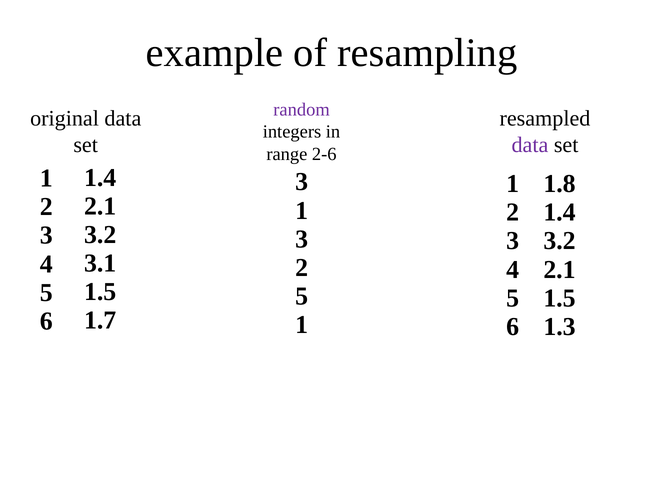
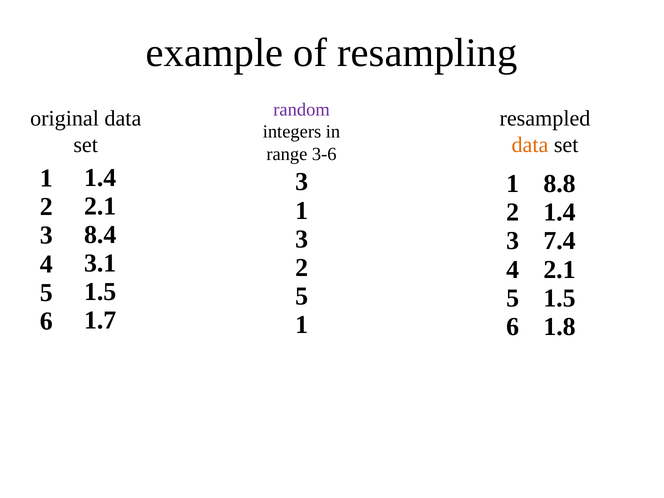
data at (530, 145) colour: purple -> orange
2-6: 2-6 -> 3-6
1.8: 1.8 -> 8.8
3.2 at (100, 235): 3.2 -> 8.4
3.2 at (559, 241): 3.2 -> 7.4
1.3: 1.3 -> 1.8
